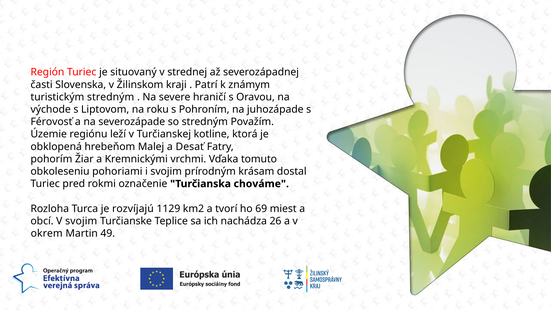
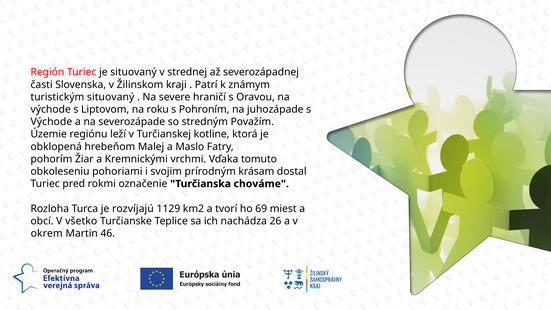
turistickým stredným: stredným -> situovaný
Férovosť at (51, 122): Férovosť -> Východe
Desať: Desať -> Maslo
V svojim: svojim -> všetko
49: 49 -> 46
